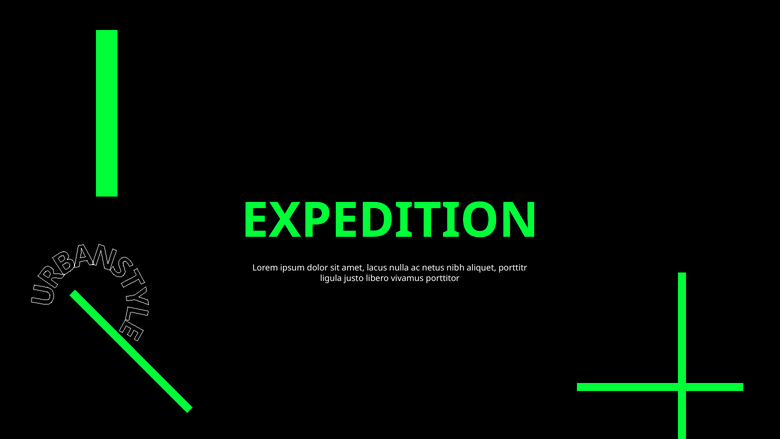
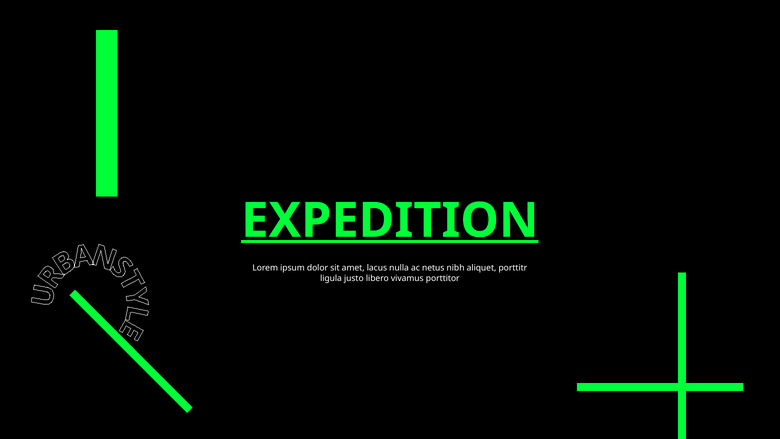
EXPEDITION underline: none -> present
